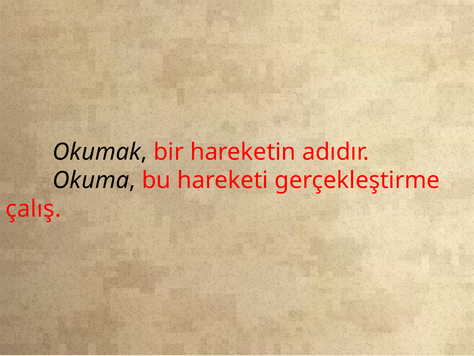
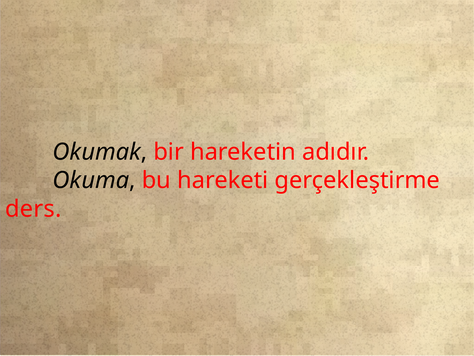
çalış: çalış -> ders
